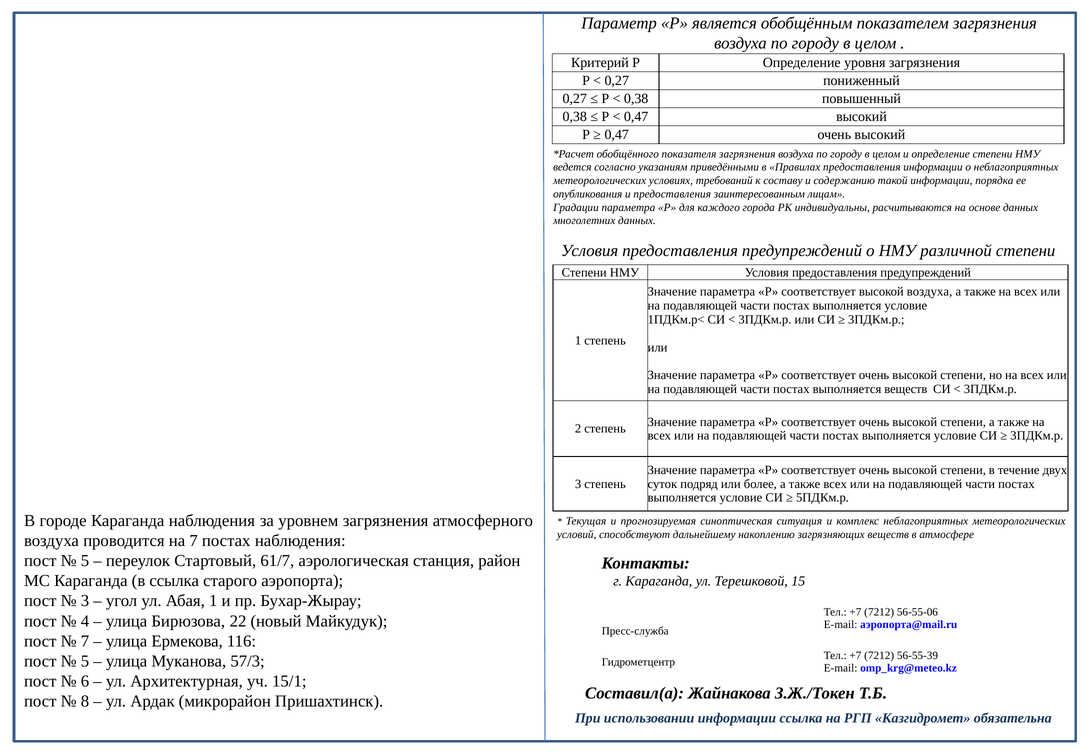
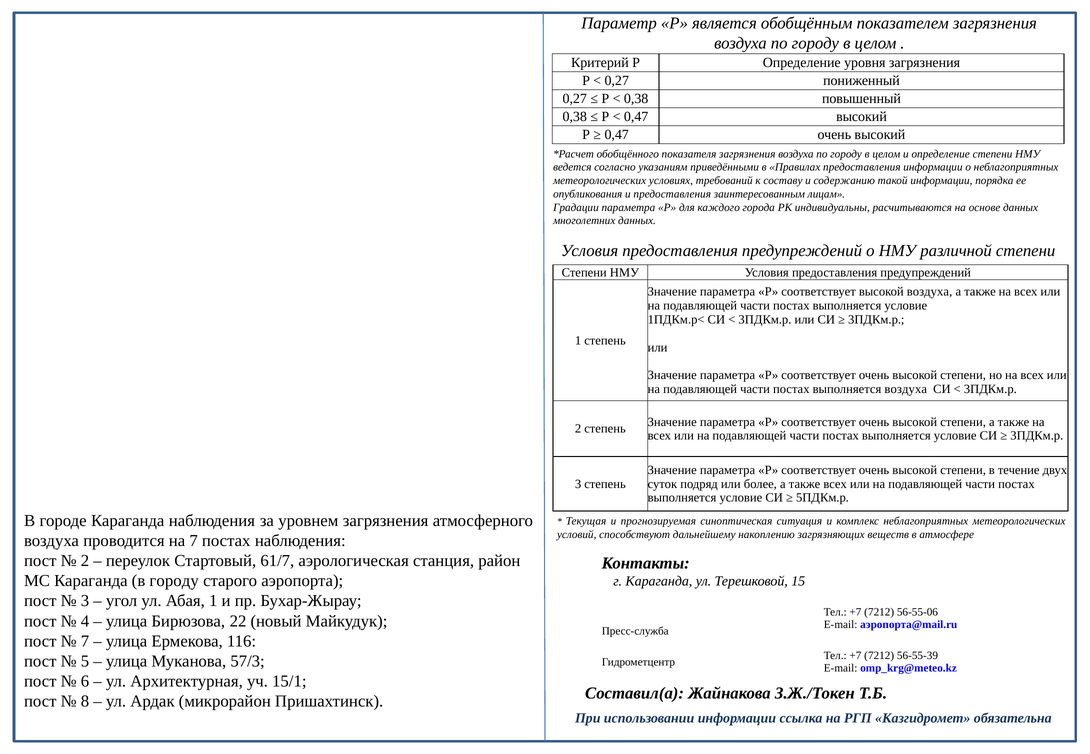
выполняется веществ: веществ -> воздуха
5 at (85, 561): 5 -> 2
в ссылка: ссылка -> городу
